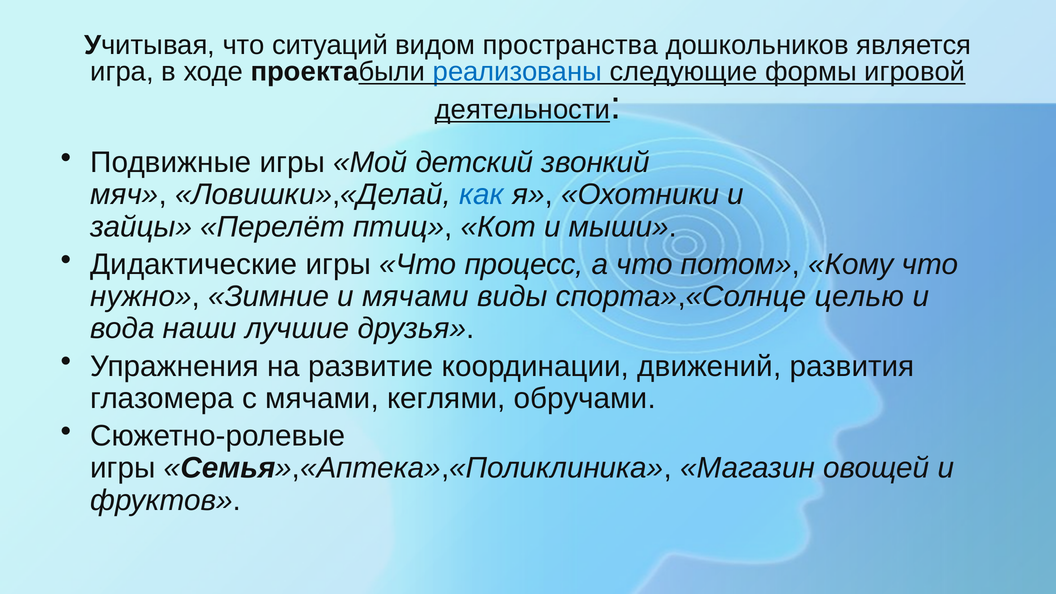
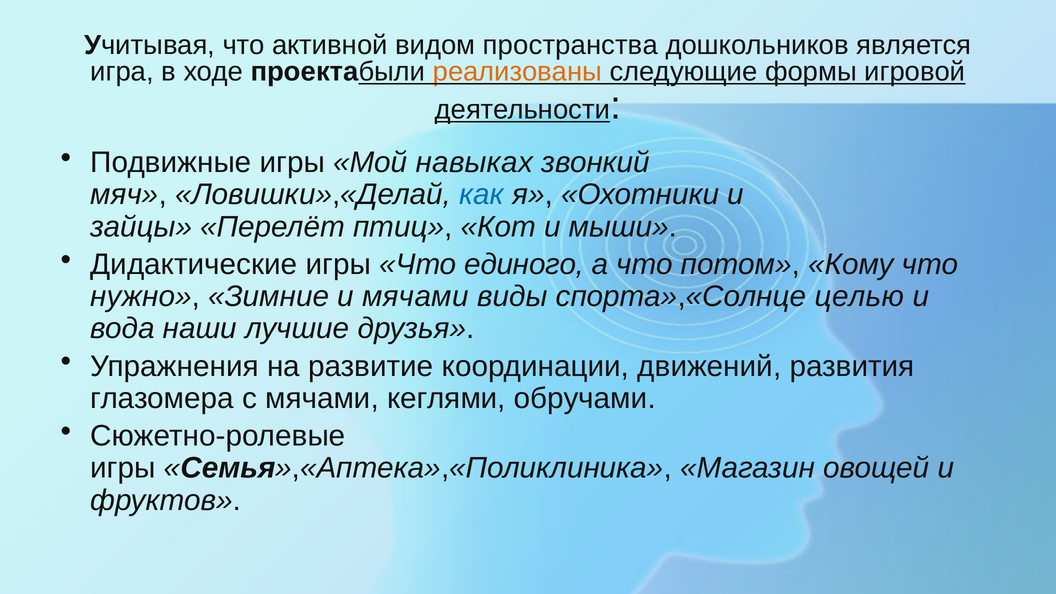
ситуаций: ситуаций -> активной
реализованы colour: blue -> orange
детский: детский -> навыках
процесс: процесс -> единого
